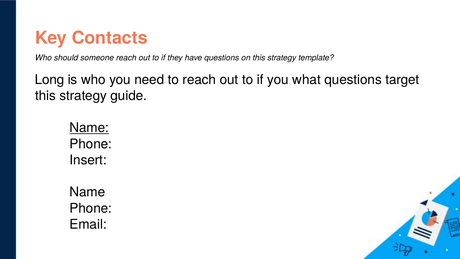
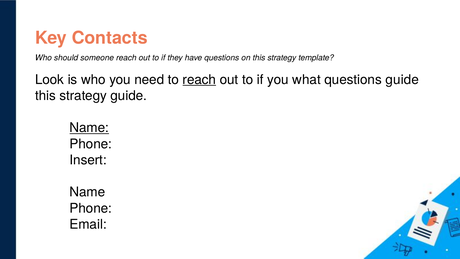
Long: Long -> Look
reach at (199, 80) underline: none -> present
questions target: target -> guide
